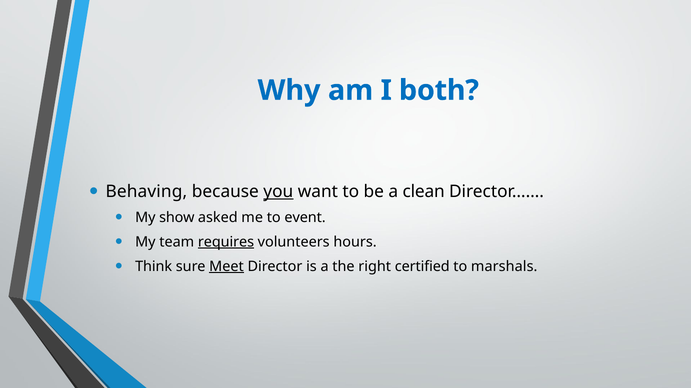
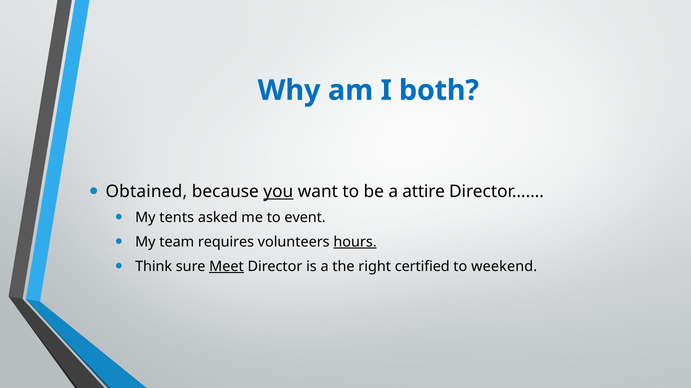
Behaving: Behaving -> Obtained
clean: clean -> attire
show: show -> tents
requires underline: present -> none
hours underline: none -> present
marshals: marshals -> weekend
